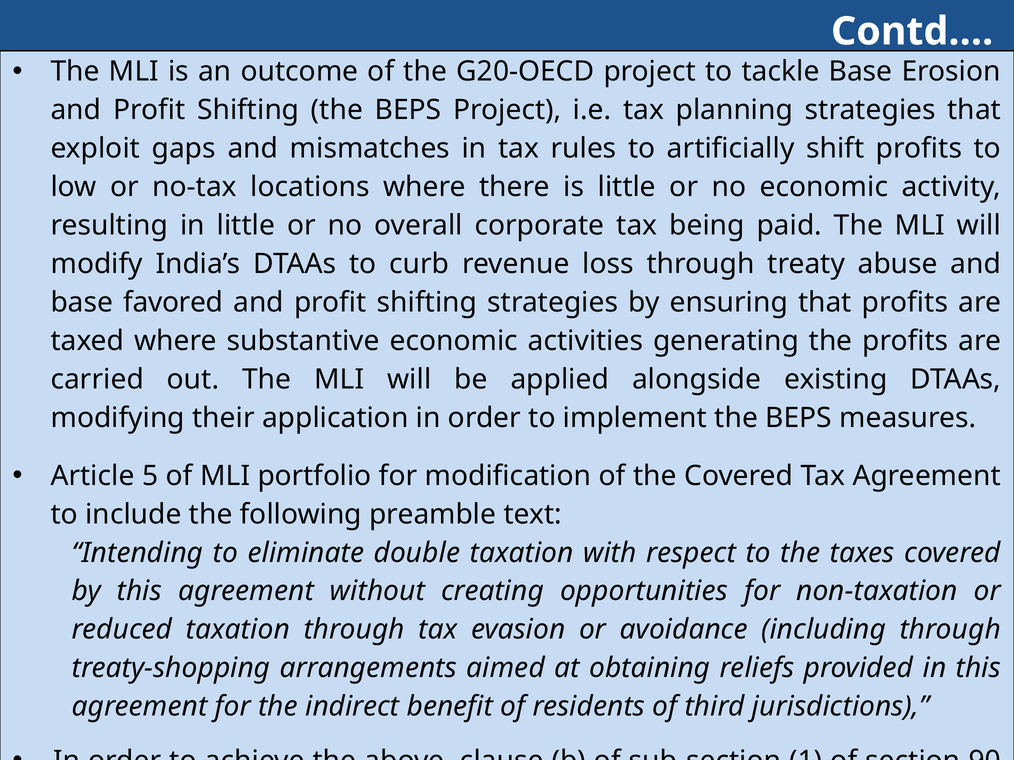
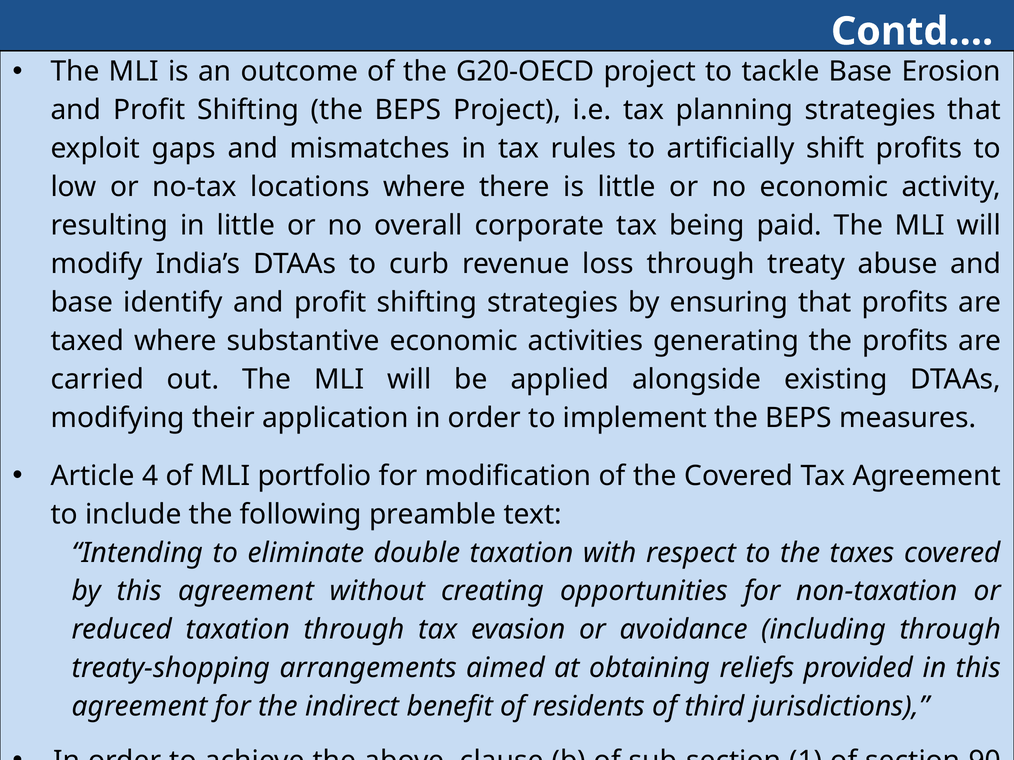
favored: favored -> identify
5: 5 -> 4
